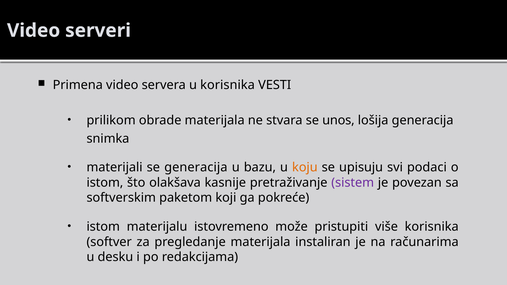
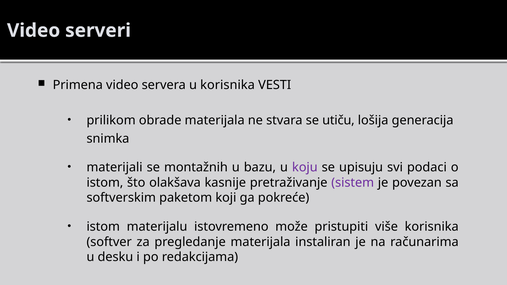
unos: unos -> utiču
se generacija: generacija -> montažnih
koju colour: orange -> purple
